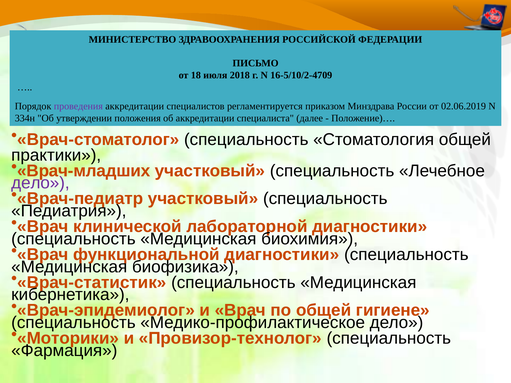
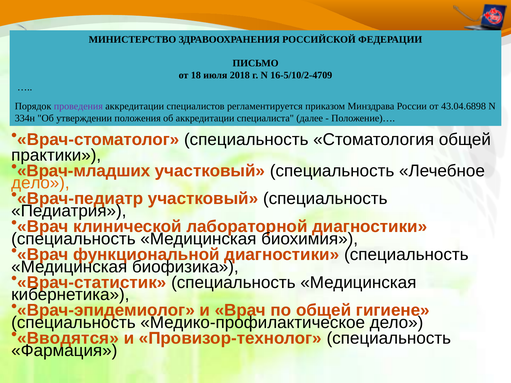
02.06.2019: 02.06.2019 -> 43.04.6898
дело at (40, 183) colour: purple -> orange
Моторики: Моторики -> Вводятся
